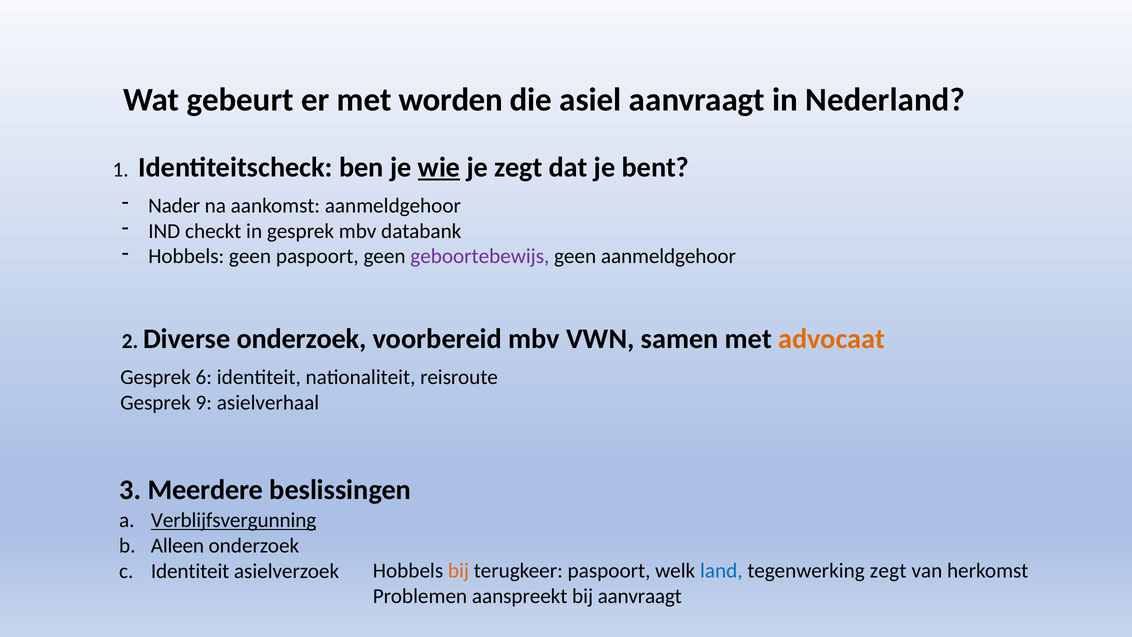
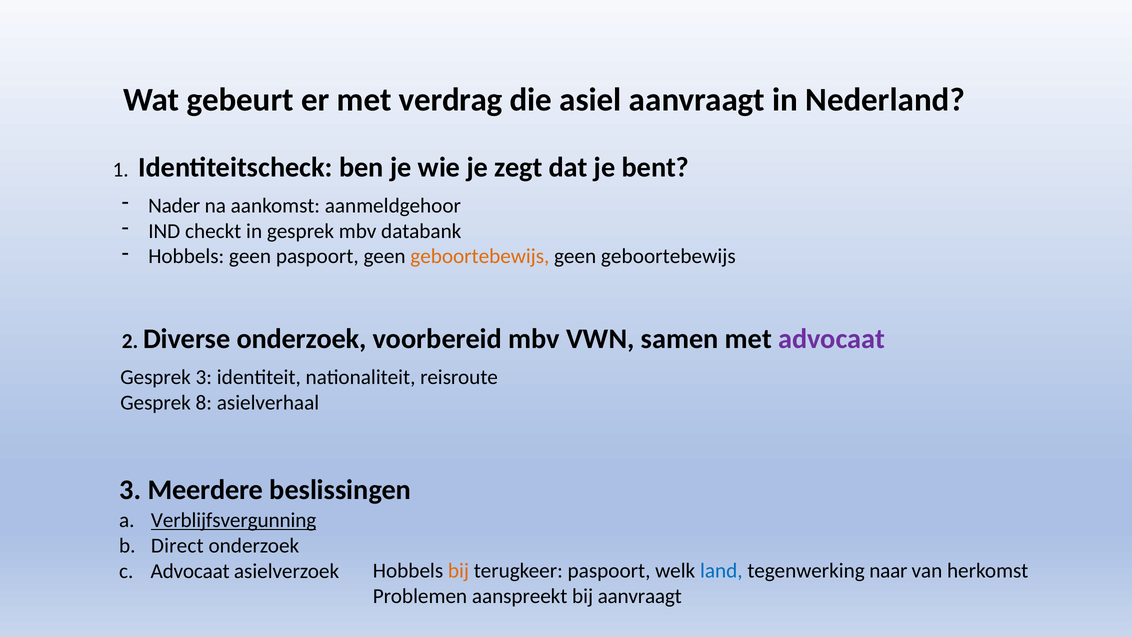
worden: worden -> verdrag
wie underline: present -> none
geboortebewijs at (480, 256) colour: purple -> orange
aanmeldgehoor at (668, 256): aanmeldgehoor -> geboortebewijs
advocaat at (832, 339) colour: orange -> purple
Gesprek 6: 6 -> 3
9: 9 -> 8
Alleen: Alleen -> Direct
Identiteit at (190, 571): Identiteit -> Advocaat
tegenwerking zegt: zegt -> naar
